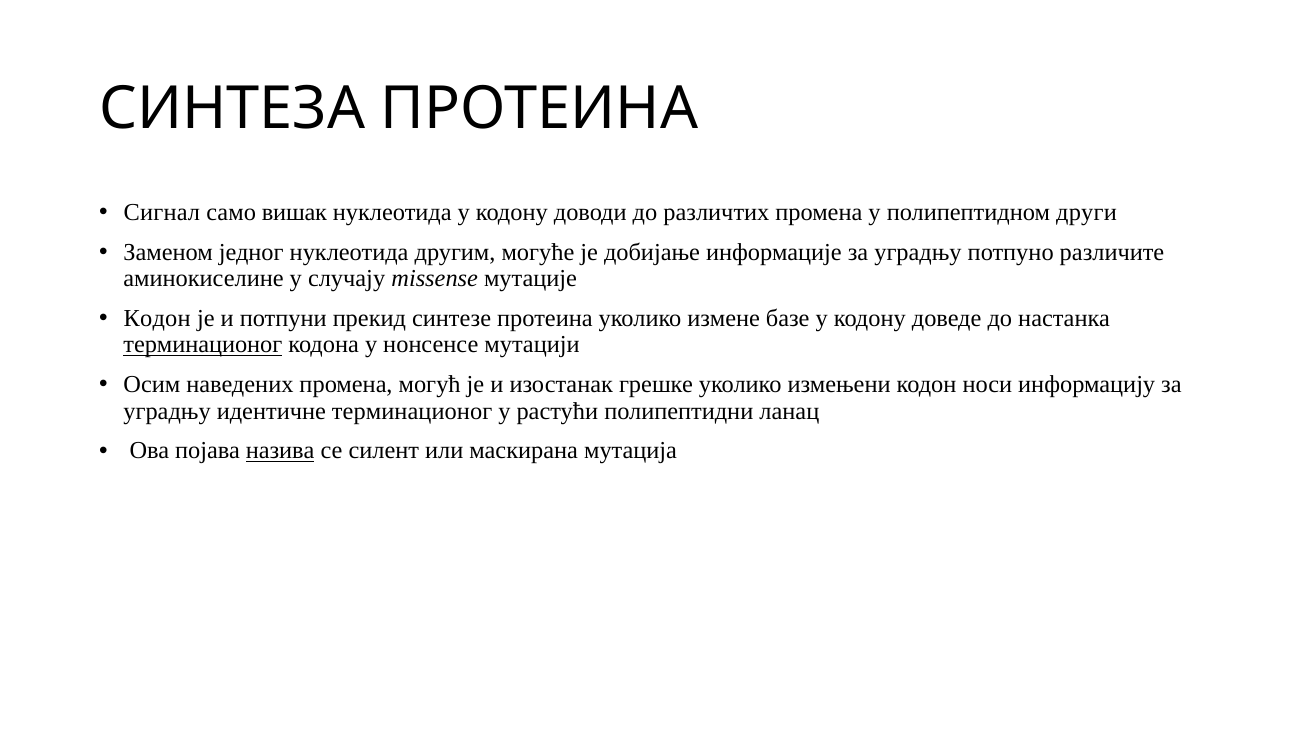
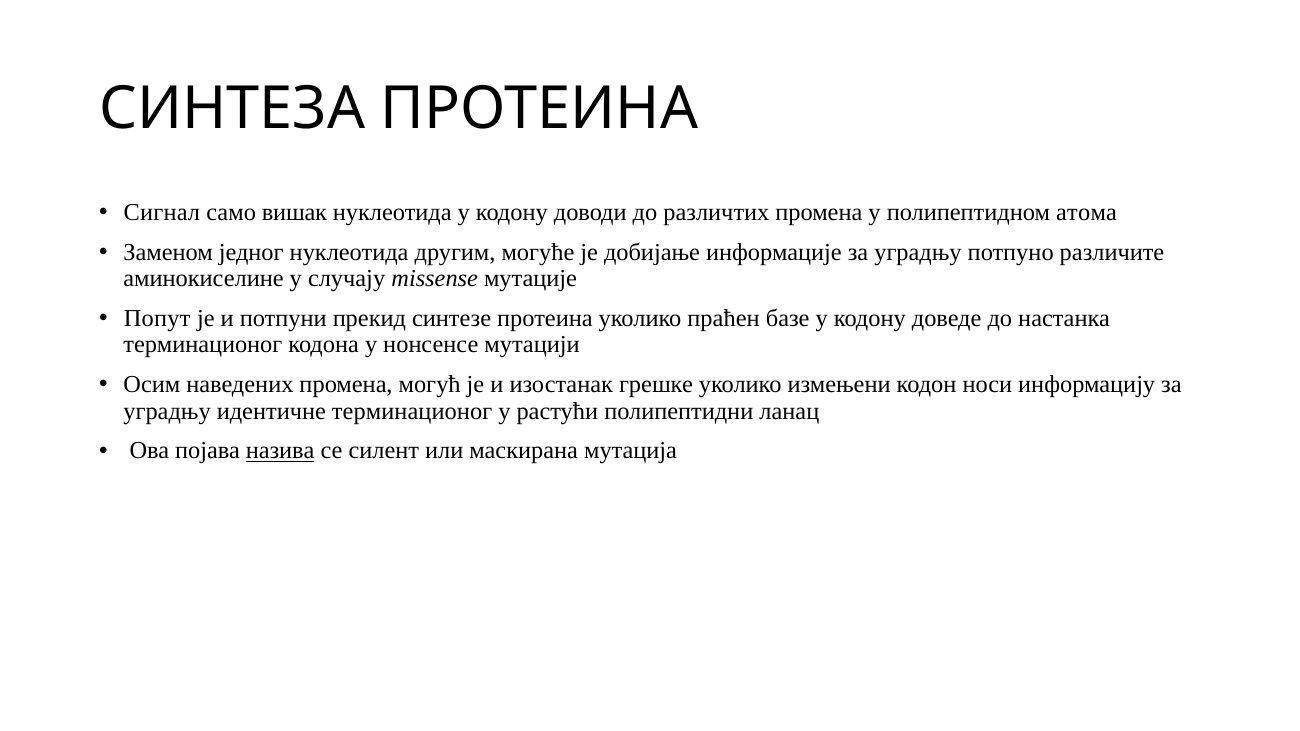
други: други -> атома
Кодон at (157, 319): Кодон -> Попут
измене: измене -> праћен
терминационог at (203, 345) underline: present -> none
